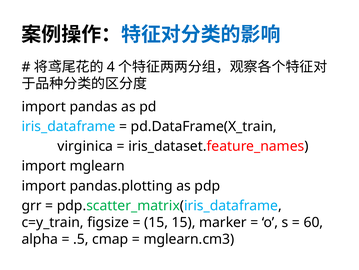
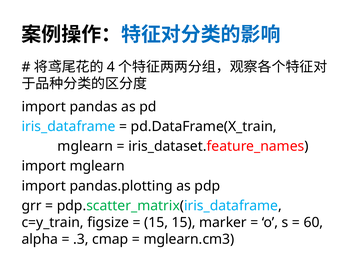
virginica at (85, 146): virginica -> mglearn
.5: .5 -> .3
